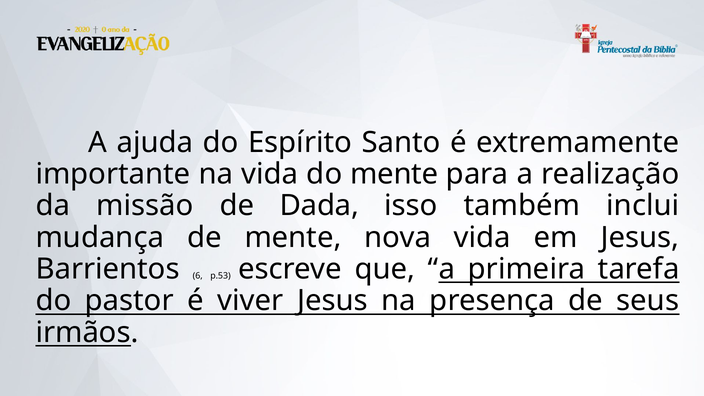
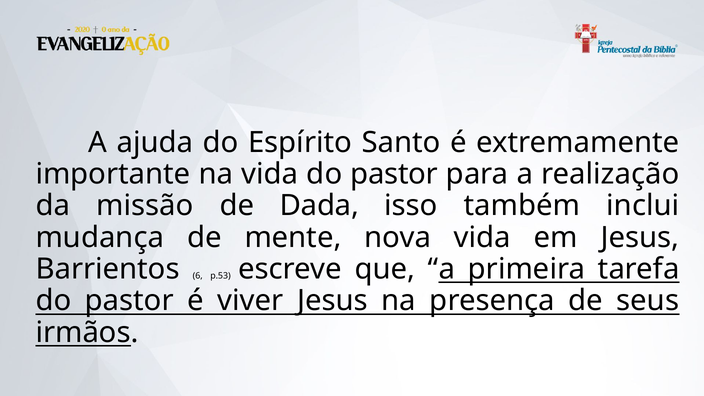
vida do mente: mente -> pastor
